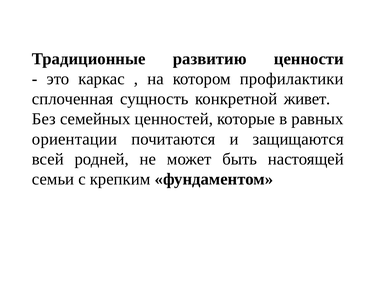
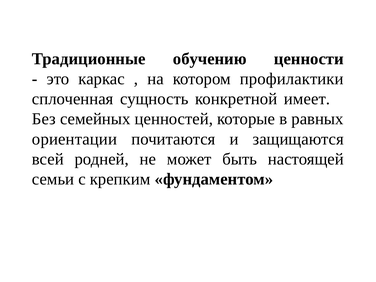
развитию: развитию -> обучению
живет: живет -> имеет
